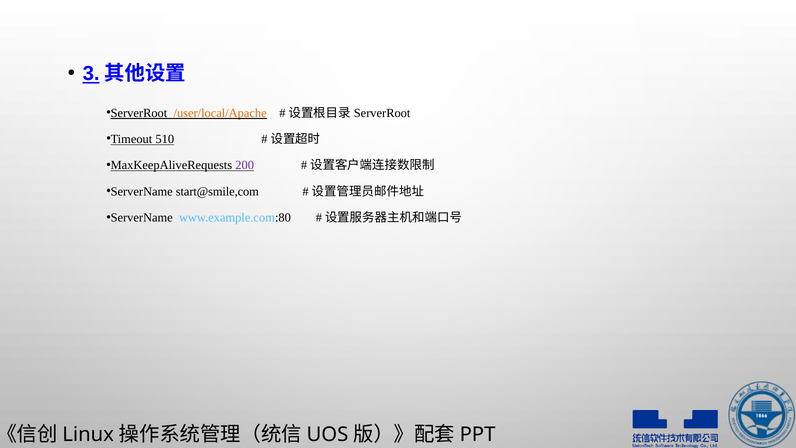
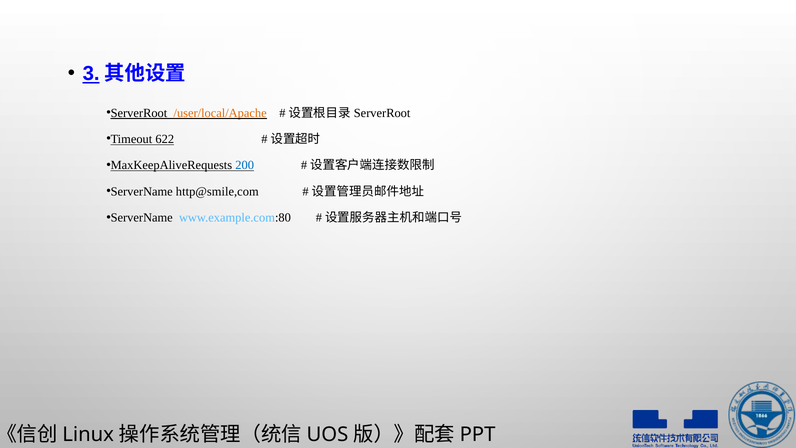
510: 510 -> 622
200 colour: purple -> blue
start@smile,com: start@smile,com -> http@smile,com
